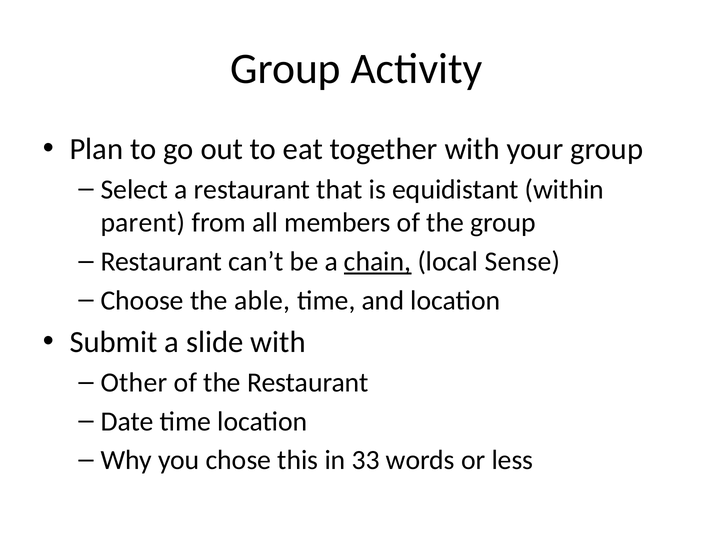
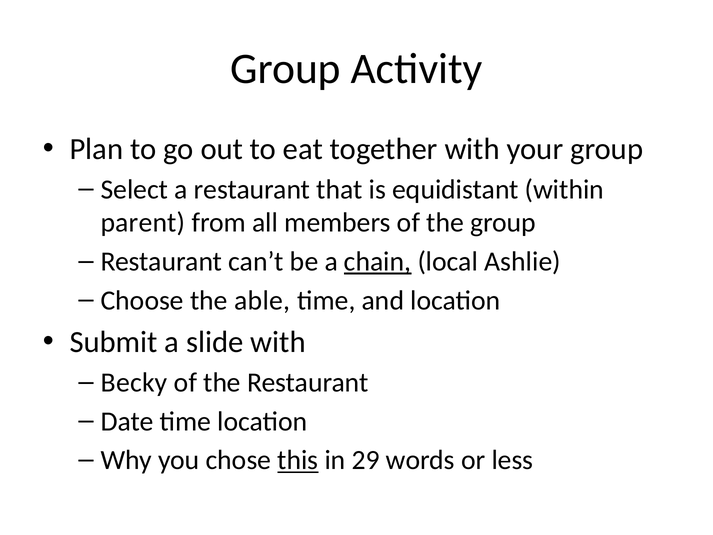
Sense: Sense -> Ashlie
Other: Other -> Becky
this underline: none -> present
33: 33 -> 29
